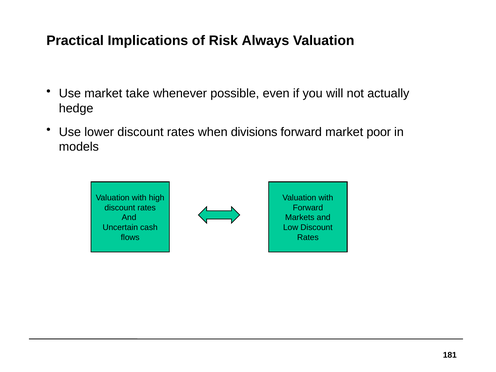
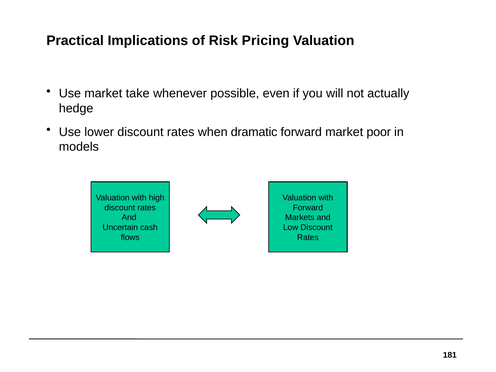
Always: Always -> Pricing
divisions: divisions -> dramatic
